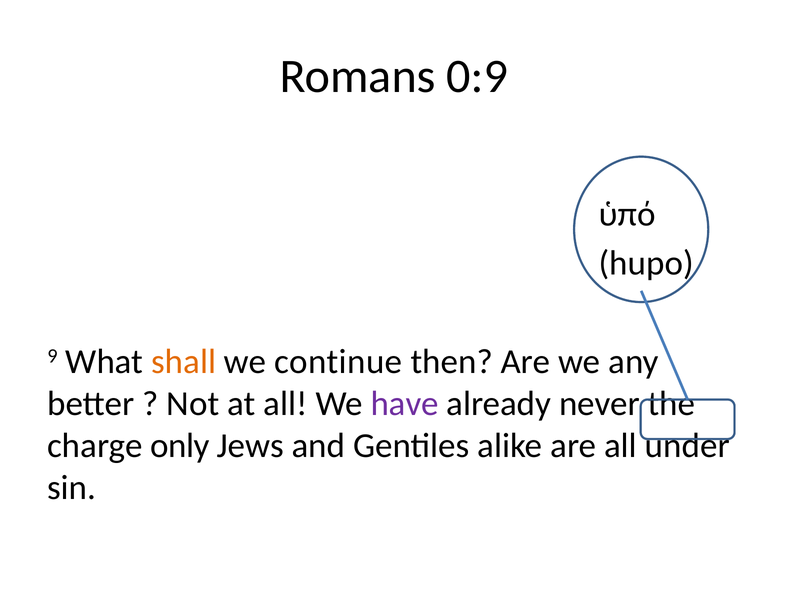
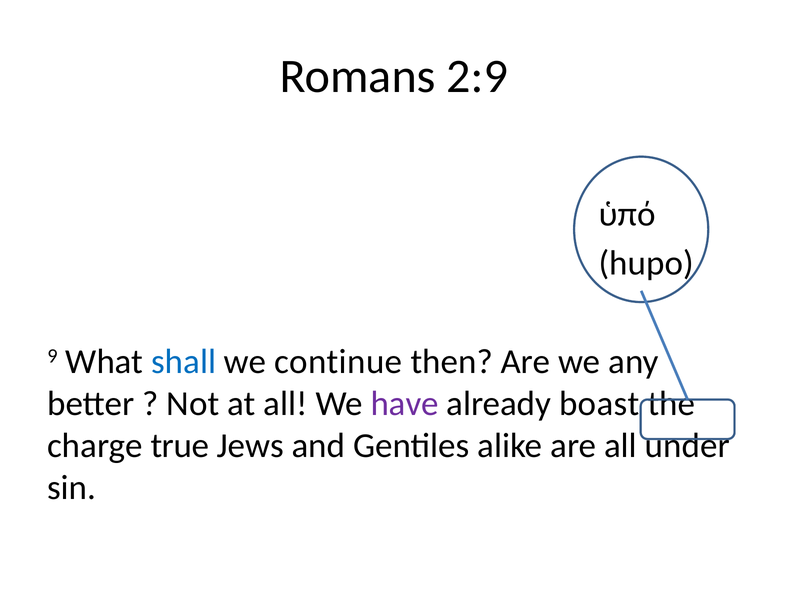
0:9: 0:9 -> 2:9
shall colour: orange -> blue
never: never -> boast
only: only -> true
